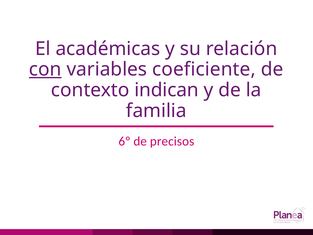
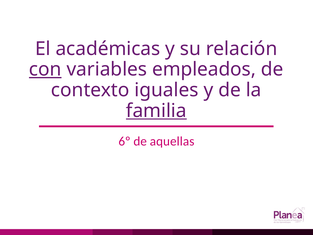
coeficiente: coeficiente -> empleados
indican: indican -> iguales
familia underline: none -> present
precisos: precisos -> aquellas
